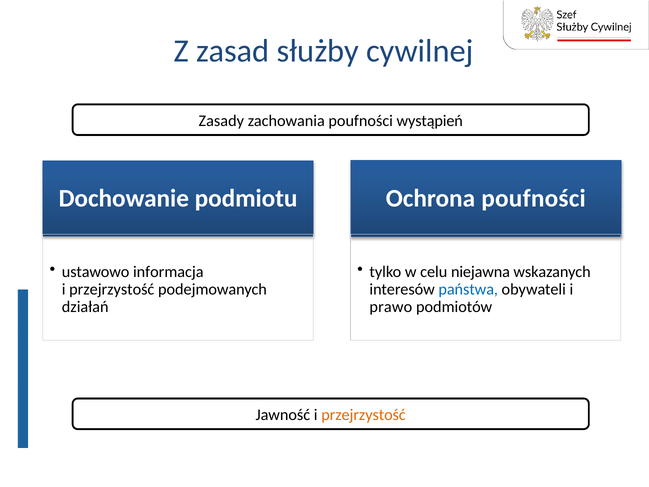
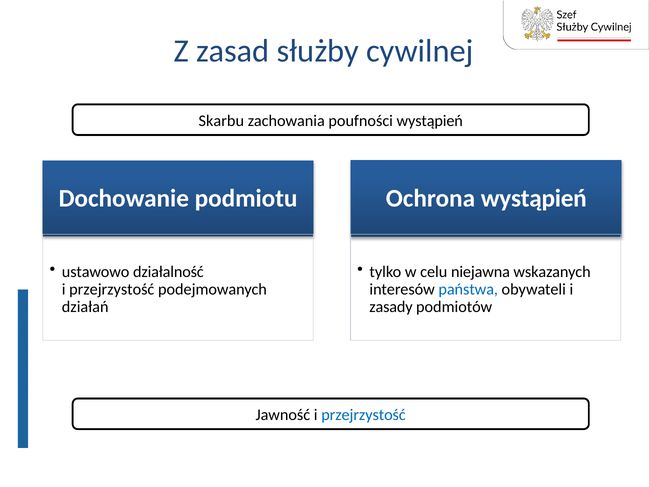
Zasady: Zasady -> Skarbu
Ochrona poufności: poufności -> wystąpień
informacja: informacja -> działalność
prawo: prawo -> zasady
przejrzystość at (363, 415) colour: orange -> blue
